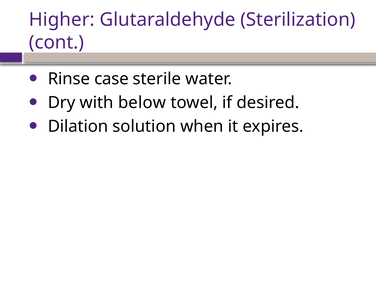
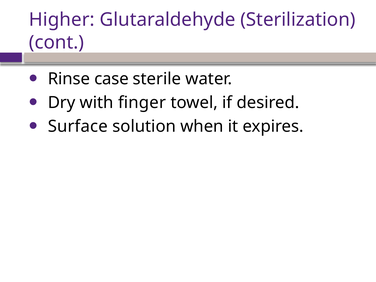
below: below -> finger
Dilation: Dilation -> Surface
